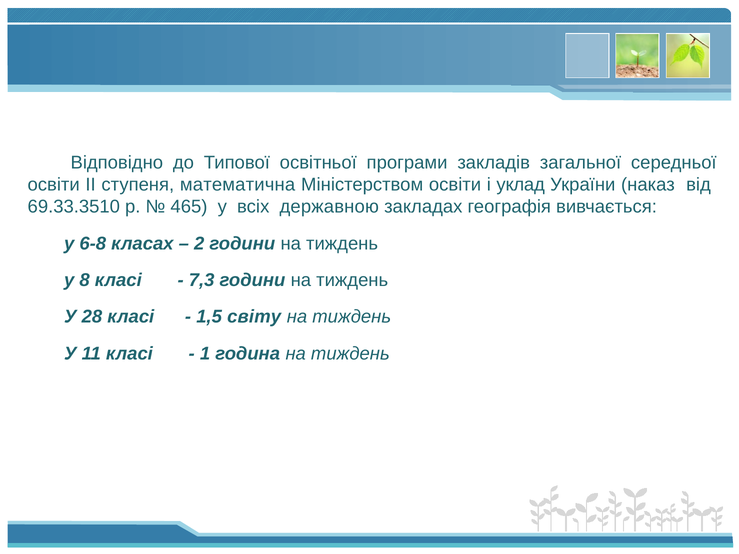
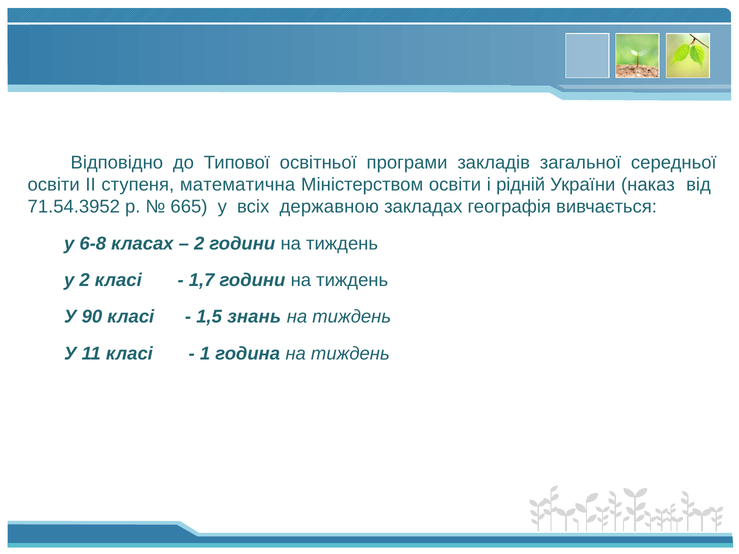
уклад: уклад -> рідній
69.33.3510: 69.33.3510 -> 71.54.3952
465: 465 -> 665
у 8: 8 -> 2
7,3: 7,3 -> 1,7
28: 28 -> 90
світу: світу -> знань
